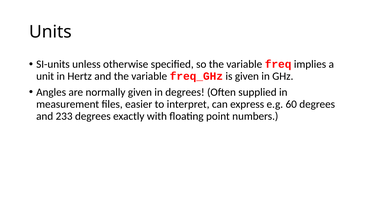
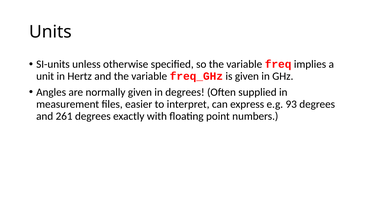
60: 60 -> 93
233: 233 -> 261
